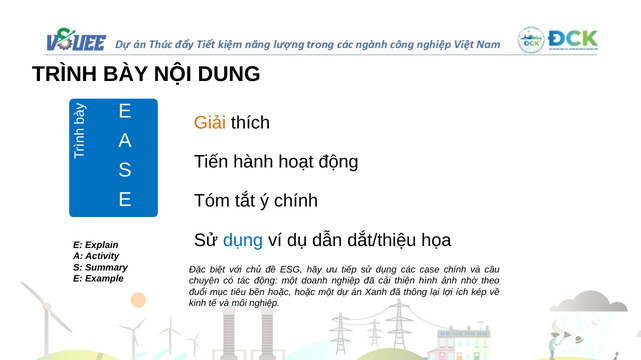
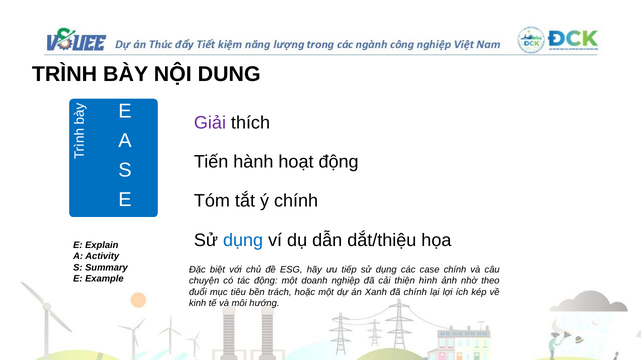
Giải colour: orange -> purple
bền hoặc: hoặc -> trách
đã thông: thông -> chính
môi nghiệp: nghiệp -> hướng
